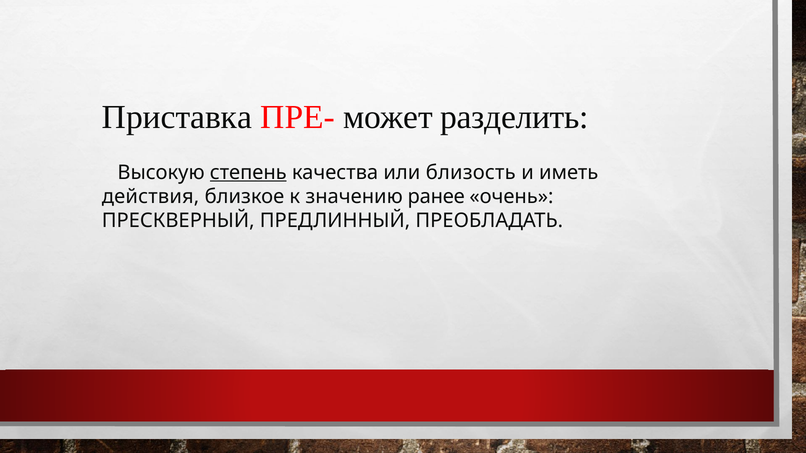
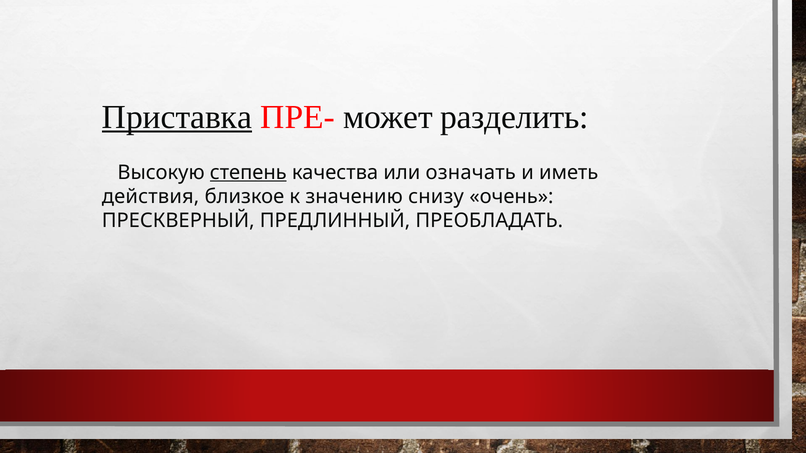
Приставка underline: none -> present
близость: близость -> означать
ранее: ранее -> снизу
